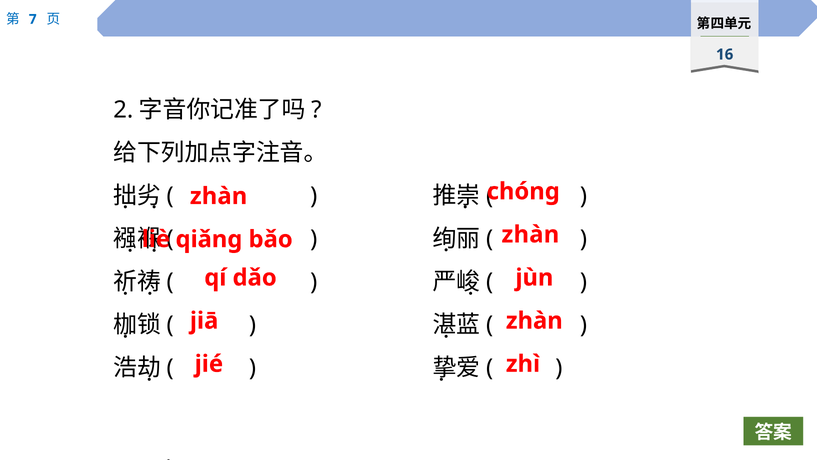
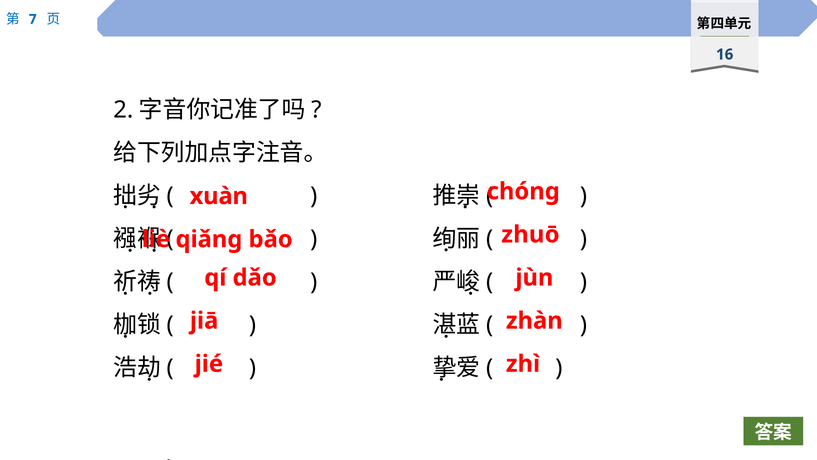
zhàn at (219, 196): zhàn -> xuàn
zhàn at (530, 234): zhàn -> zhuō
